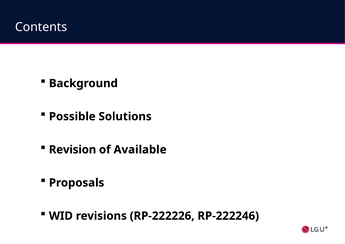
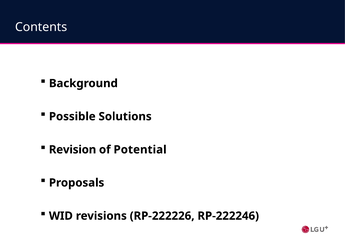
Available: Available -> Potential
